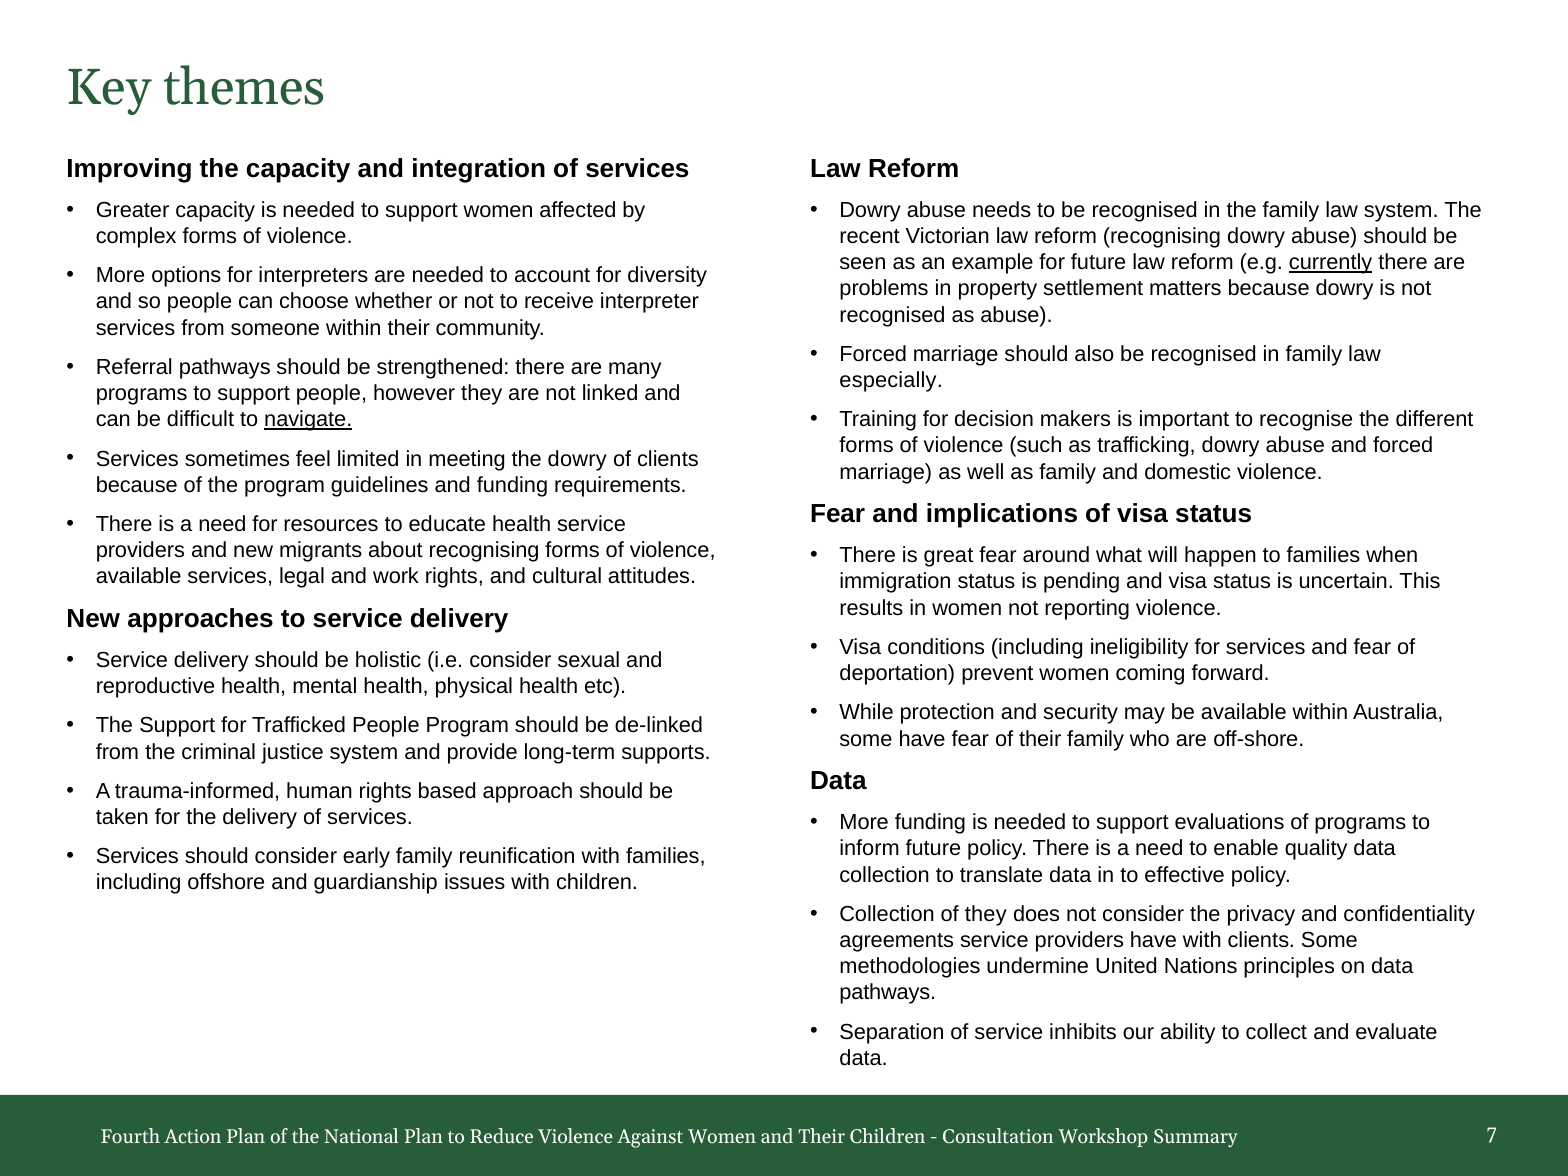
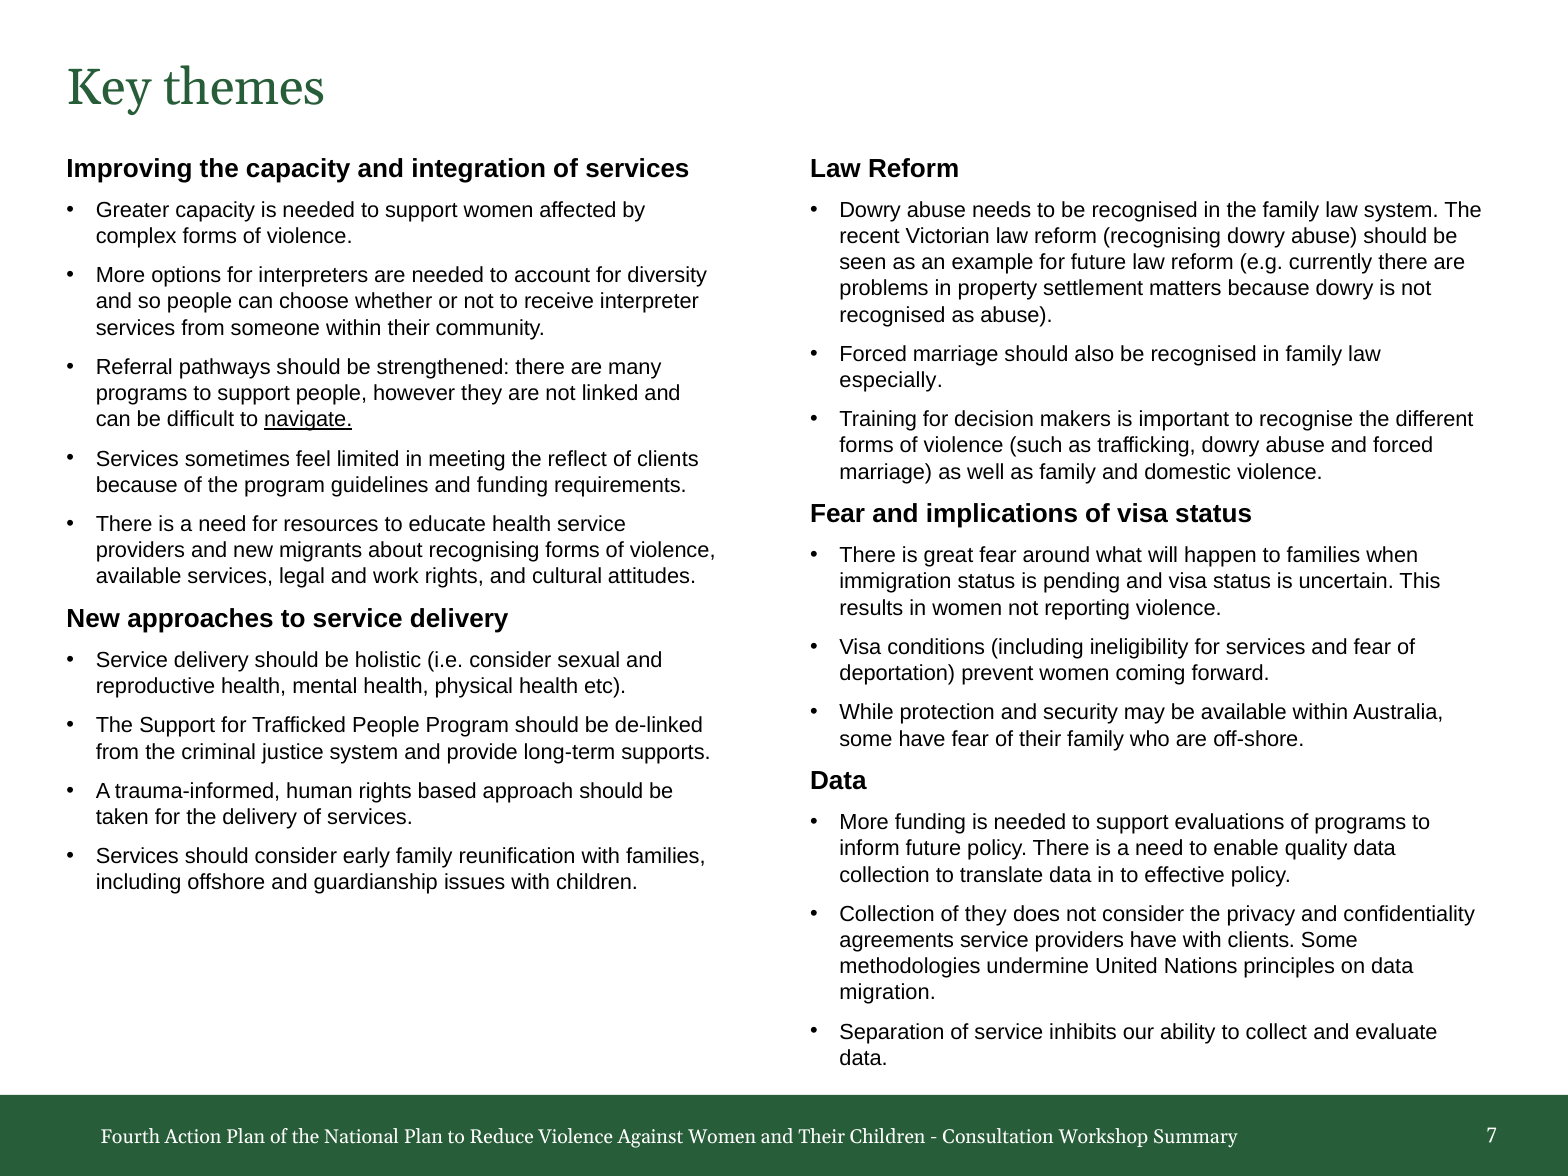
currently underline: present -> none
the dowry: dowry -> reflect
pathways at (888, 993): pathways -> migration
